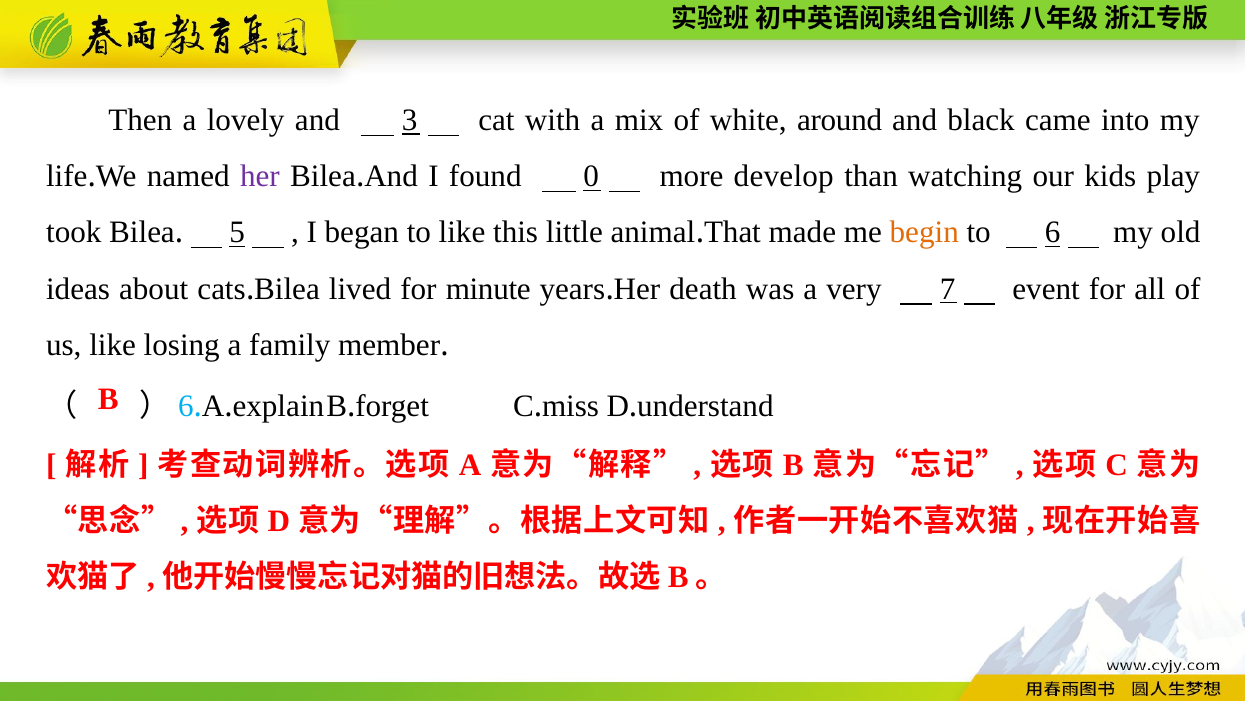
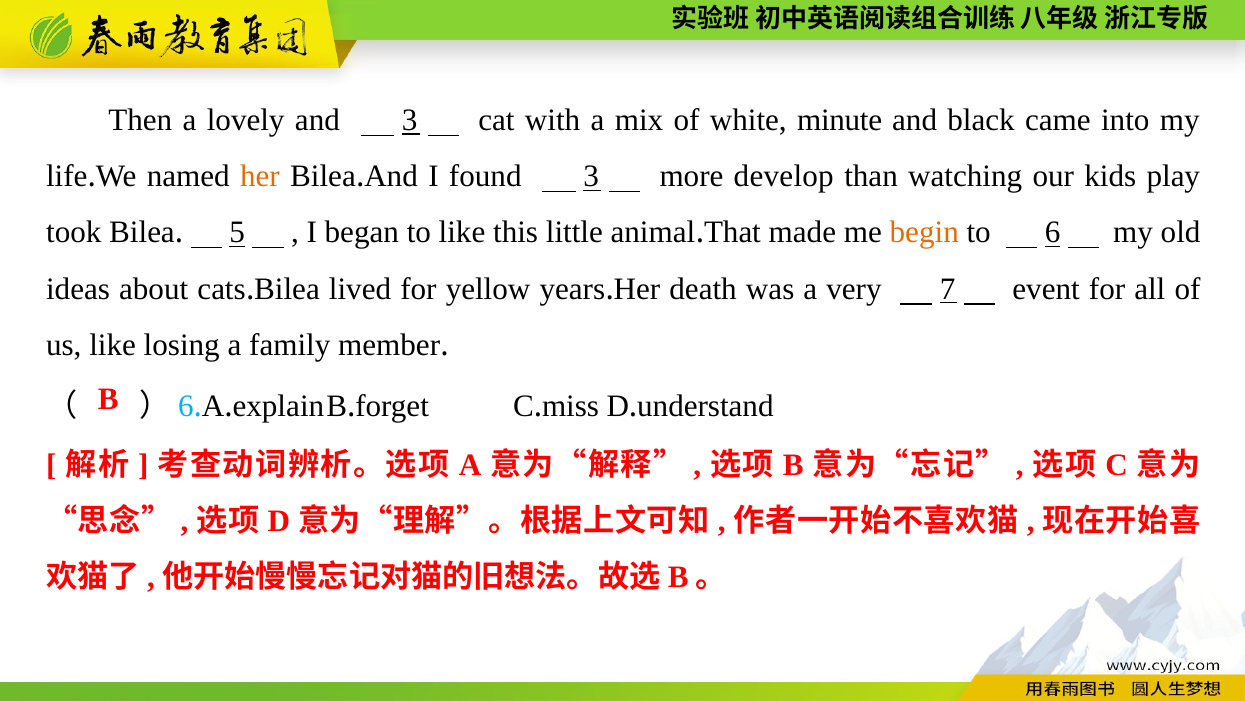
around: around -> minute
her at (260, 176) colour: purple -> orange
found 0: 0 -> 3
minute: minute -> yellow
